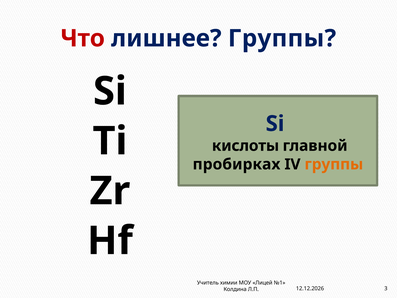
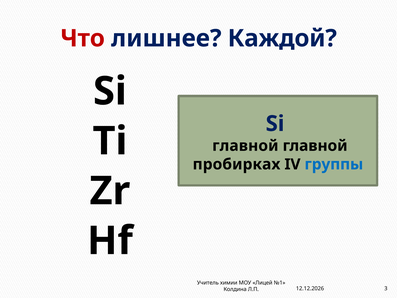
лишнее Группы: Группы -> Каждой
кислоты at (246, 146): кислоты -> главной
группы at (334, 164) colour: orange -> blue
